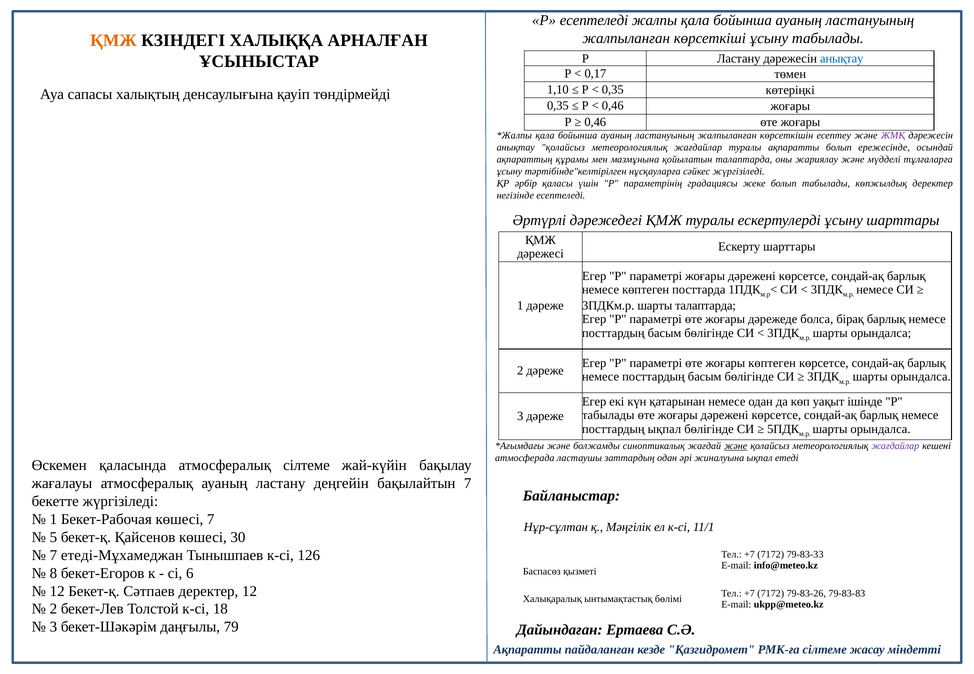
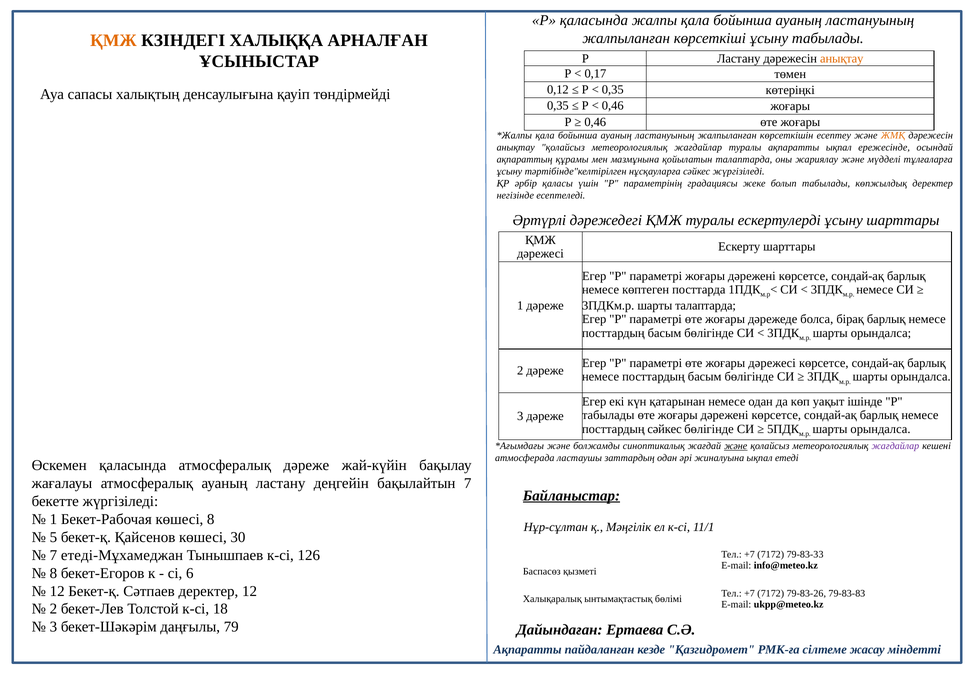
Р есептеледі: есептеледі -> қаласында
анықтау at (842, 58) colour: blue -> orange
1,10: 1,10 -> 0,12
ЖМҚ colour: purple -> orange
ақпаратты болып: болып -> ықпал
жоғары көптеген: көптеген -> дәрежесі
посттардың ықпал: ықпал -> сәйкес
атмосфералық сілтеме: сілтеме -> дәреже
Байланыстар underline: none -> present
көшесі 7: 7 -> 8
